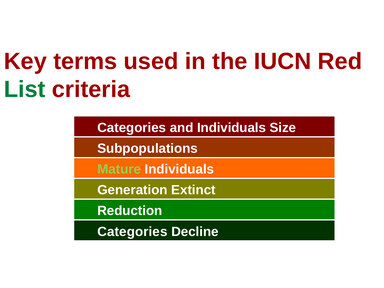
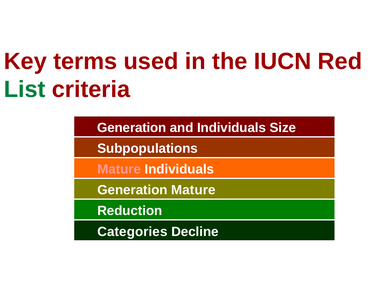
Categories at (132, 128): Categories -> Generation
Mature at (119, 169) colour: light green -> pink
Generation Extinct: Extinct -> Mature
